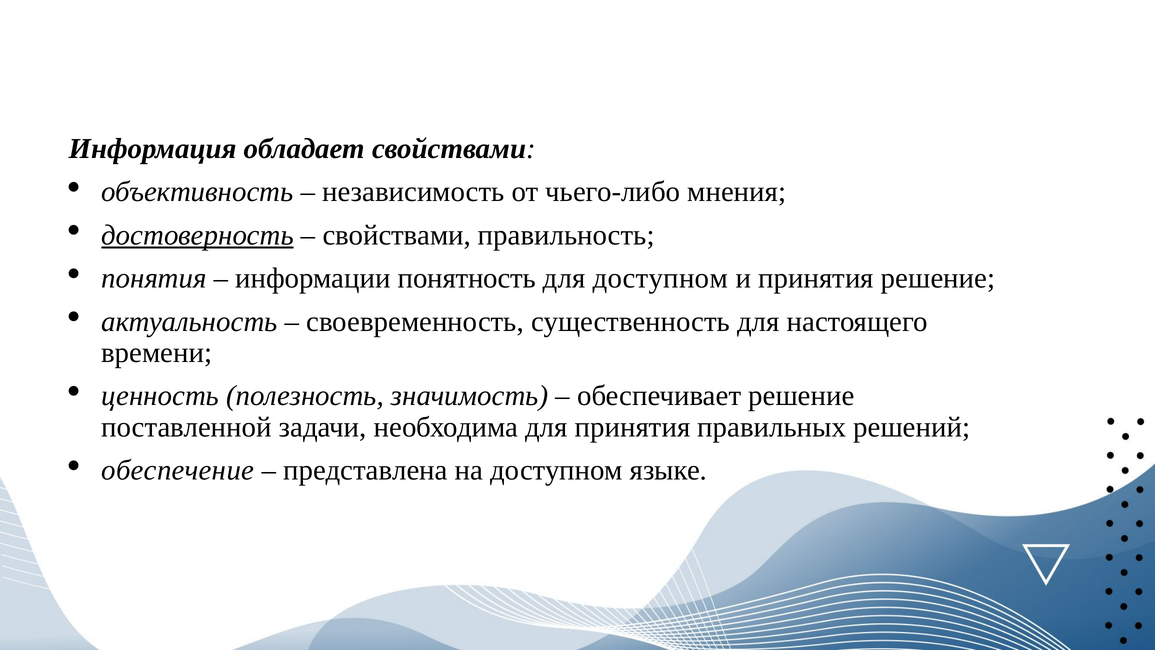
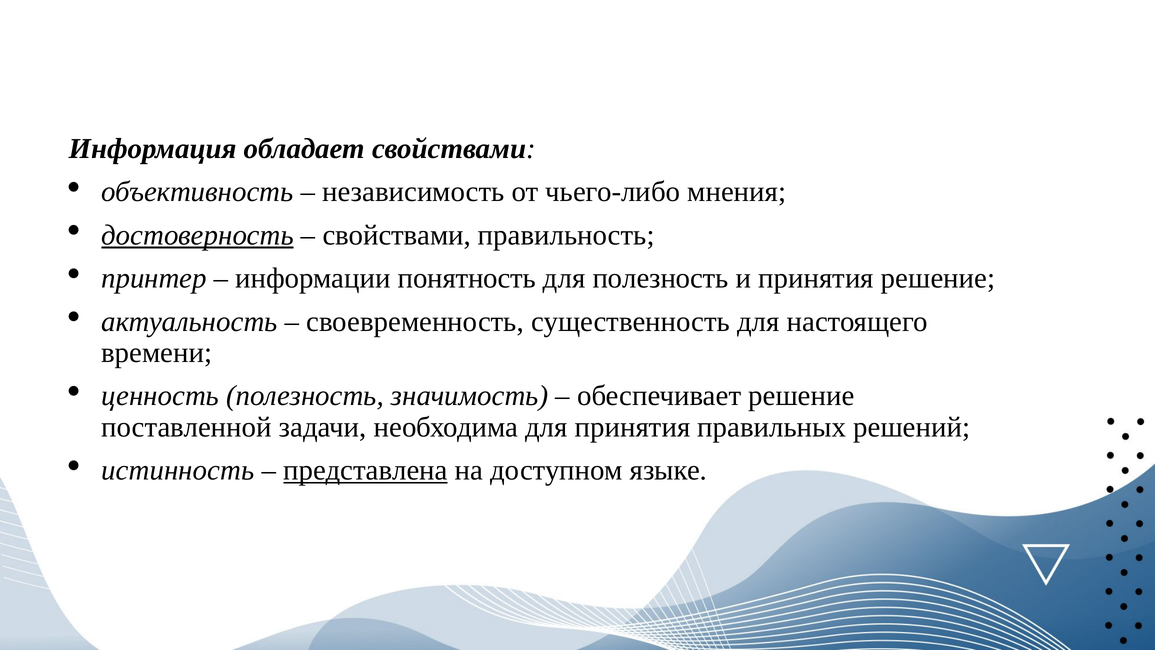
понятия: понятия -> принтер
для доступном: доступном -> полезность
обеспечение: обеспечение -> истинность
представлена underline: none -> present
